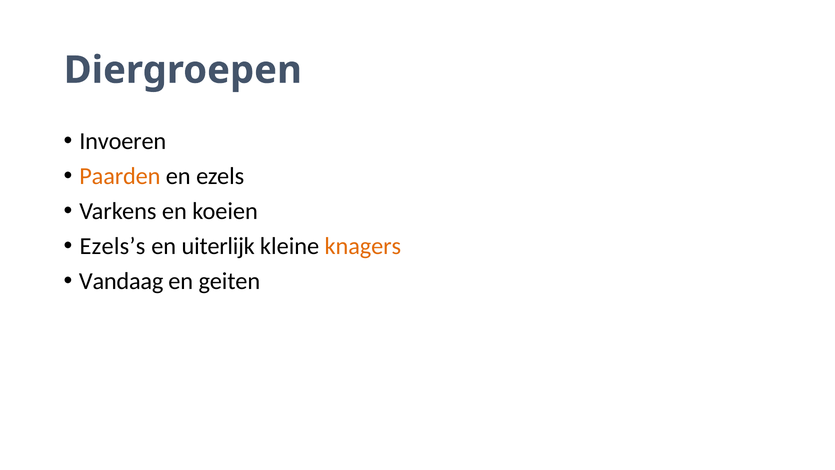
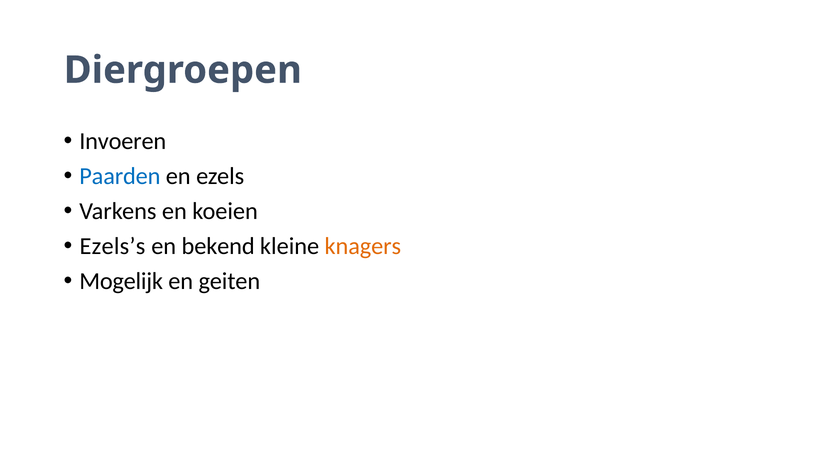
Paarden colour: orange -> blue
uiterlijk: uiterlijk -> bekend
Vandaag: Vandaag -> Mogelijk
